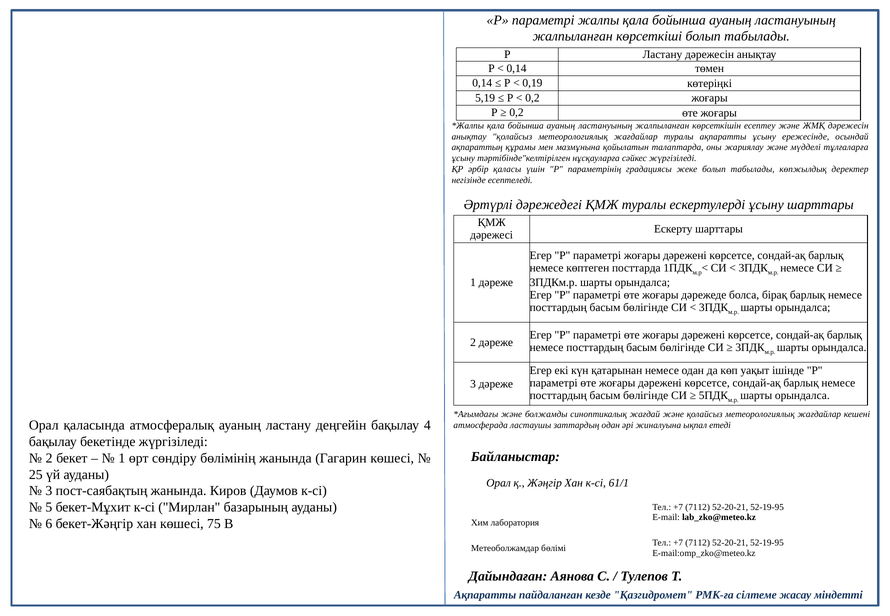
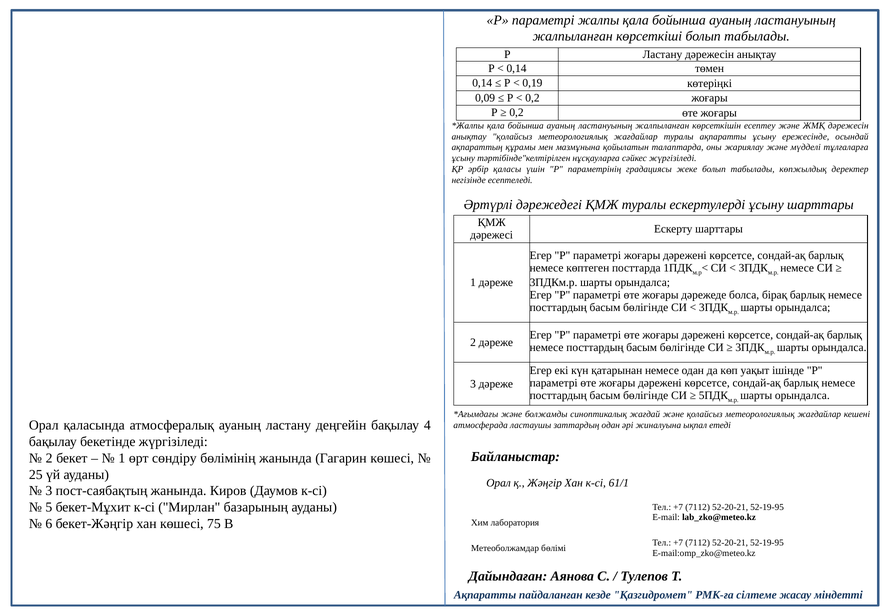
5,19: 5,19 -> 0,09
